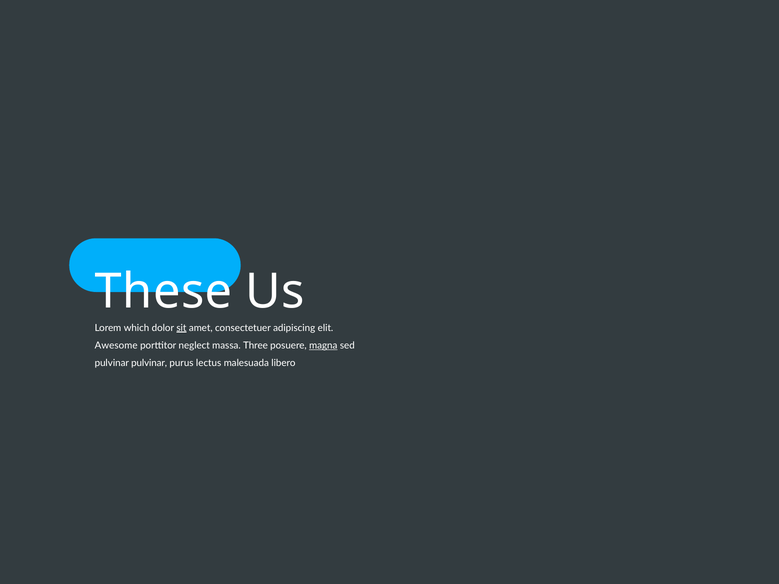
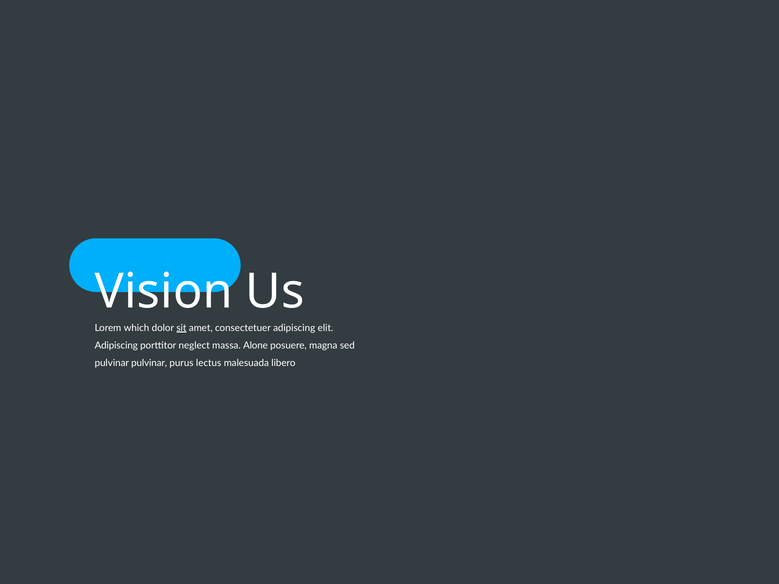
These: These -> Vision
Awesome at (116, 346): Awesome -> Adipiscing
Three: Three -> Alone
magna underline: present -> none
